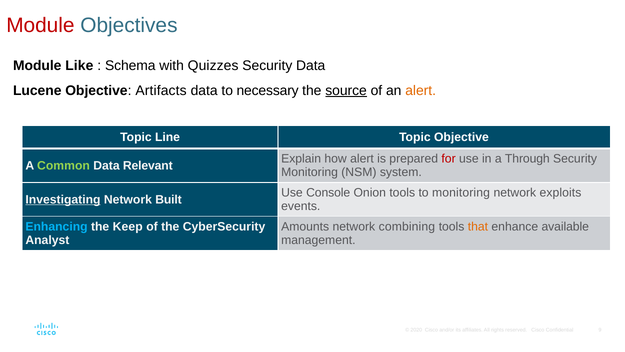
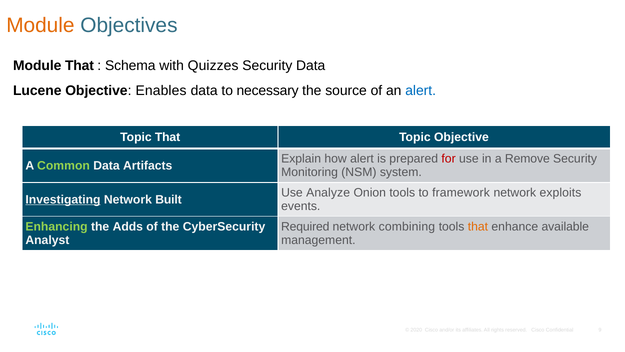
Module at (40, 25) colour: red -> orange
Module Like: Like -> That
Artifacts: Artifacts -> Enables
source underline: present -> none
alert at (421, 90) colour: orange -> blue
Topic Line: Line -> That
Through: Through -> Remove
Relevant: Relevant -> Artifacts
Console: Console -> Analyze
to monitoring: monitoring -> framework
Enhancing colour: light blue -> light green
Keep: Keep -> Adds
Amounts: Amounts -> Required
